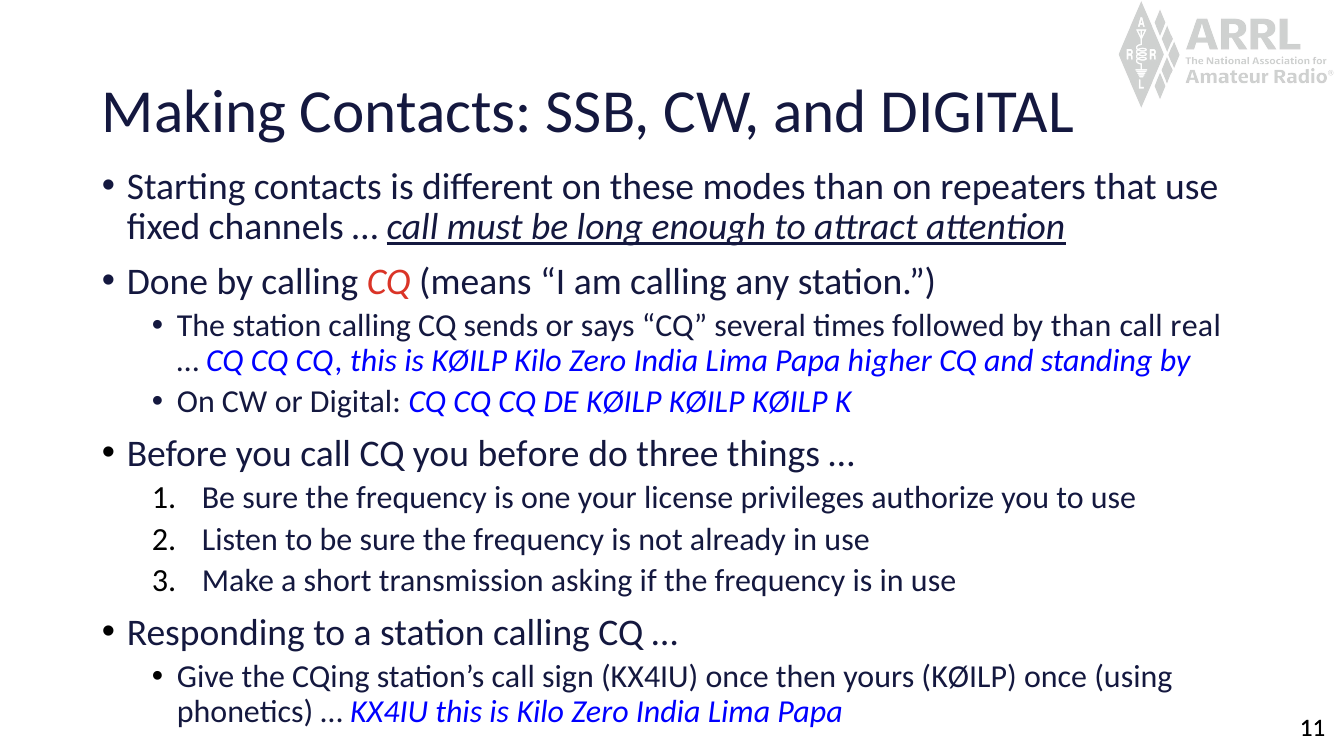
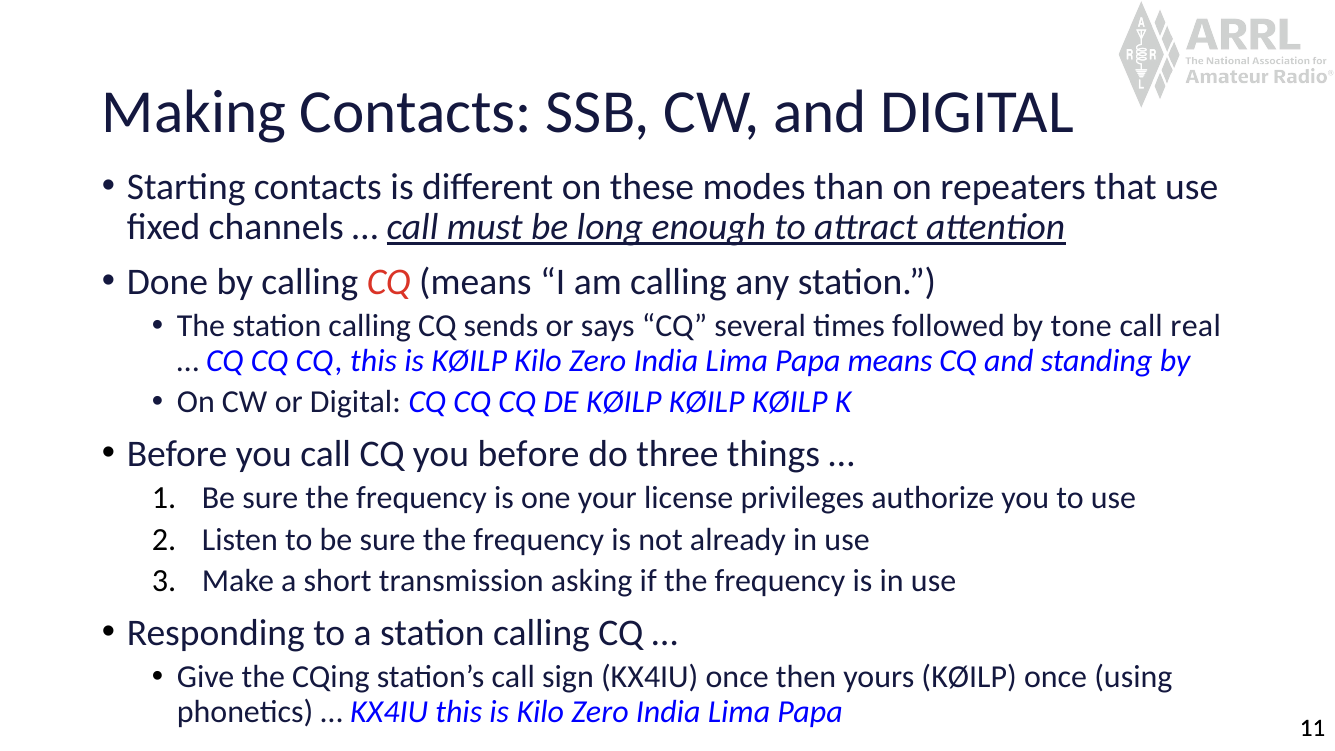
by than: than -> tone
Papa higher: higher -> means
